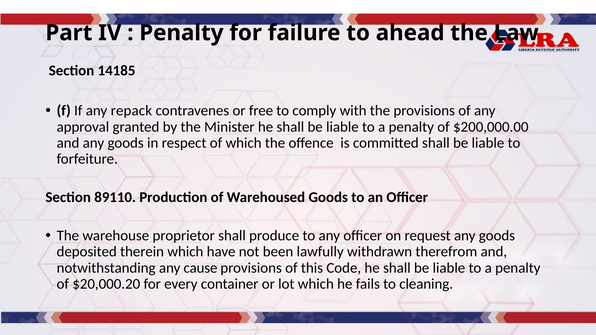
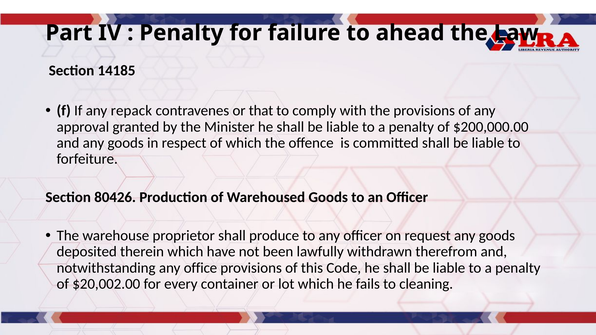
free: free -> that
89110: 89110 -> 80426
cause: cause -> office
$20,000.20: $20,000.20 -> $20,002.00
